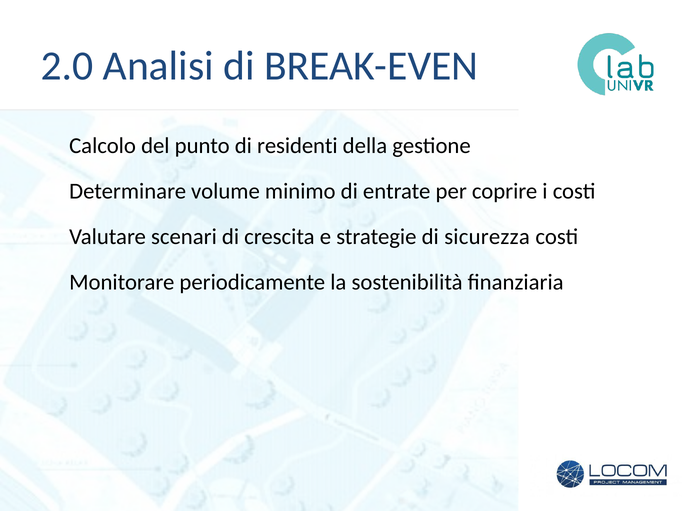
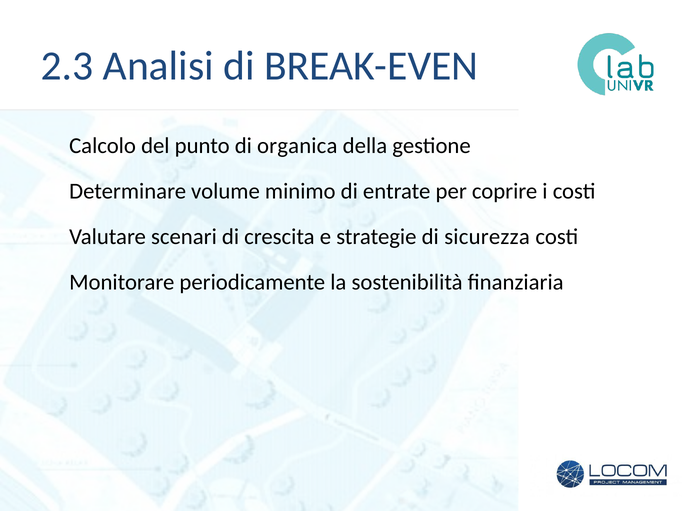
2.0: 2.0 -> 2.3
residenti: residenti -> organica
